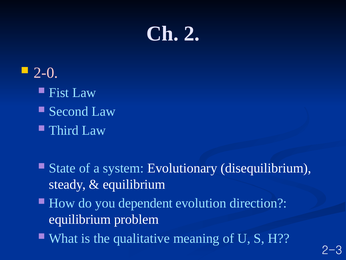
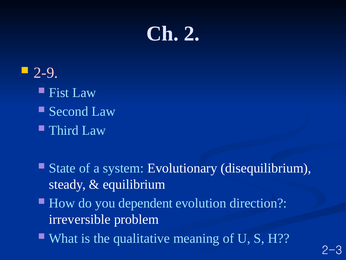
2-0: 2-0 -> 2-9
equilibrium at (80, 219): equilibrium -> irreversible
